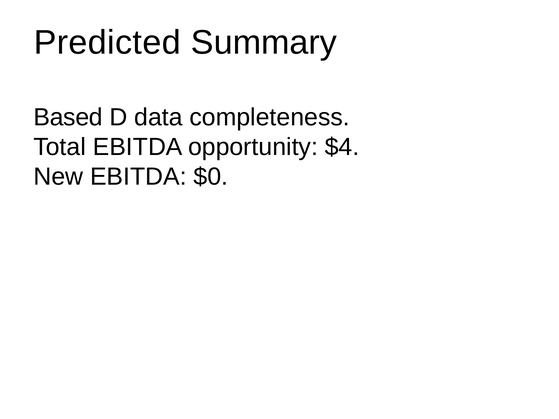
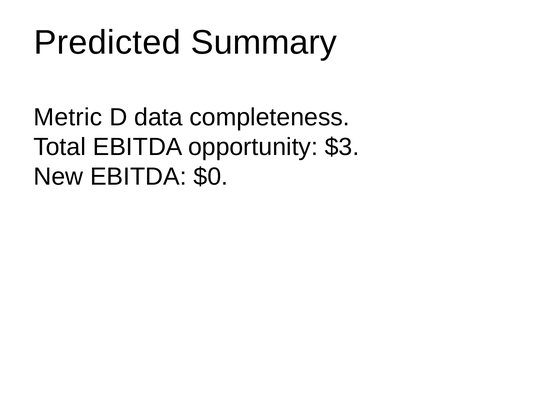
Based: Based -> Metric
$4: $4 -> $3
